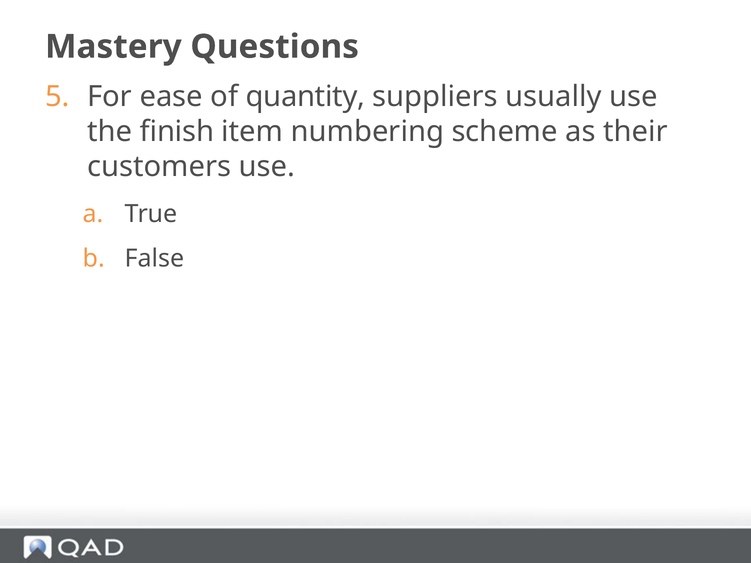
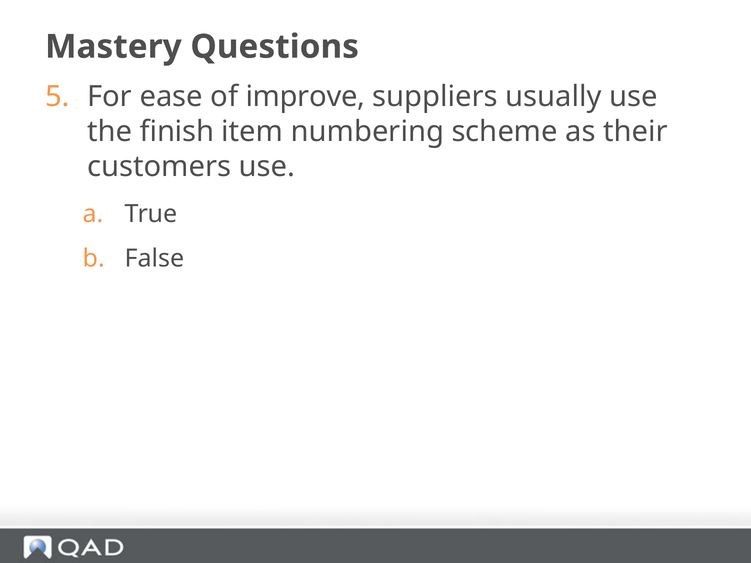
quantity: quantity -> improve
